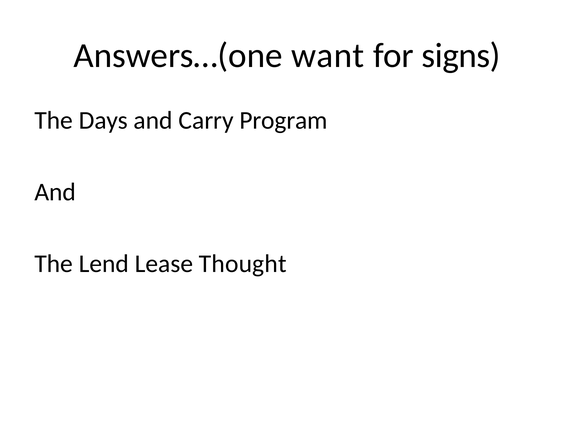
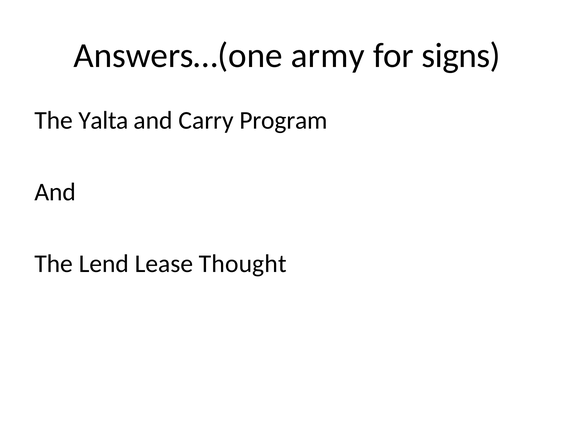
want: want -> army
Days: Days -> Yalta
